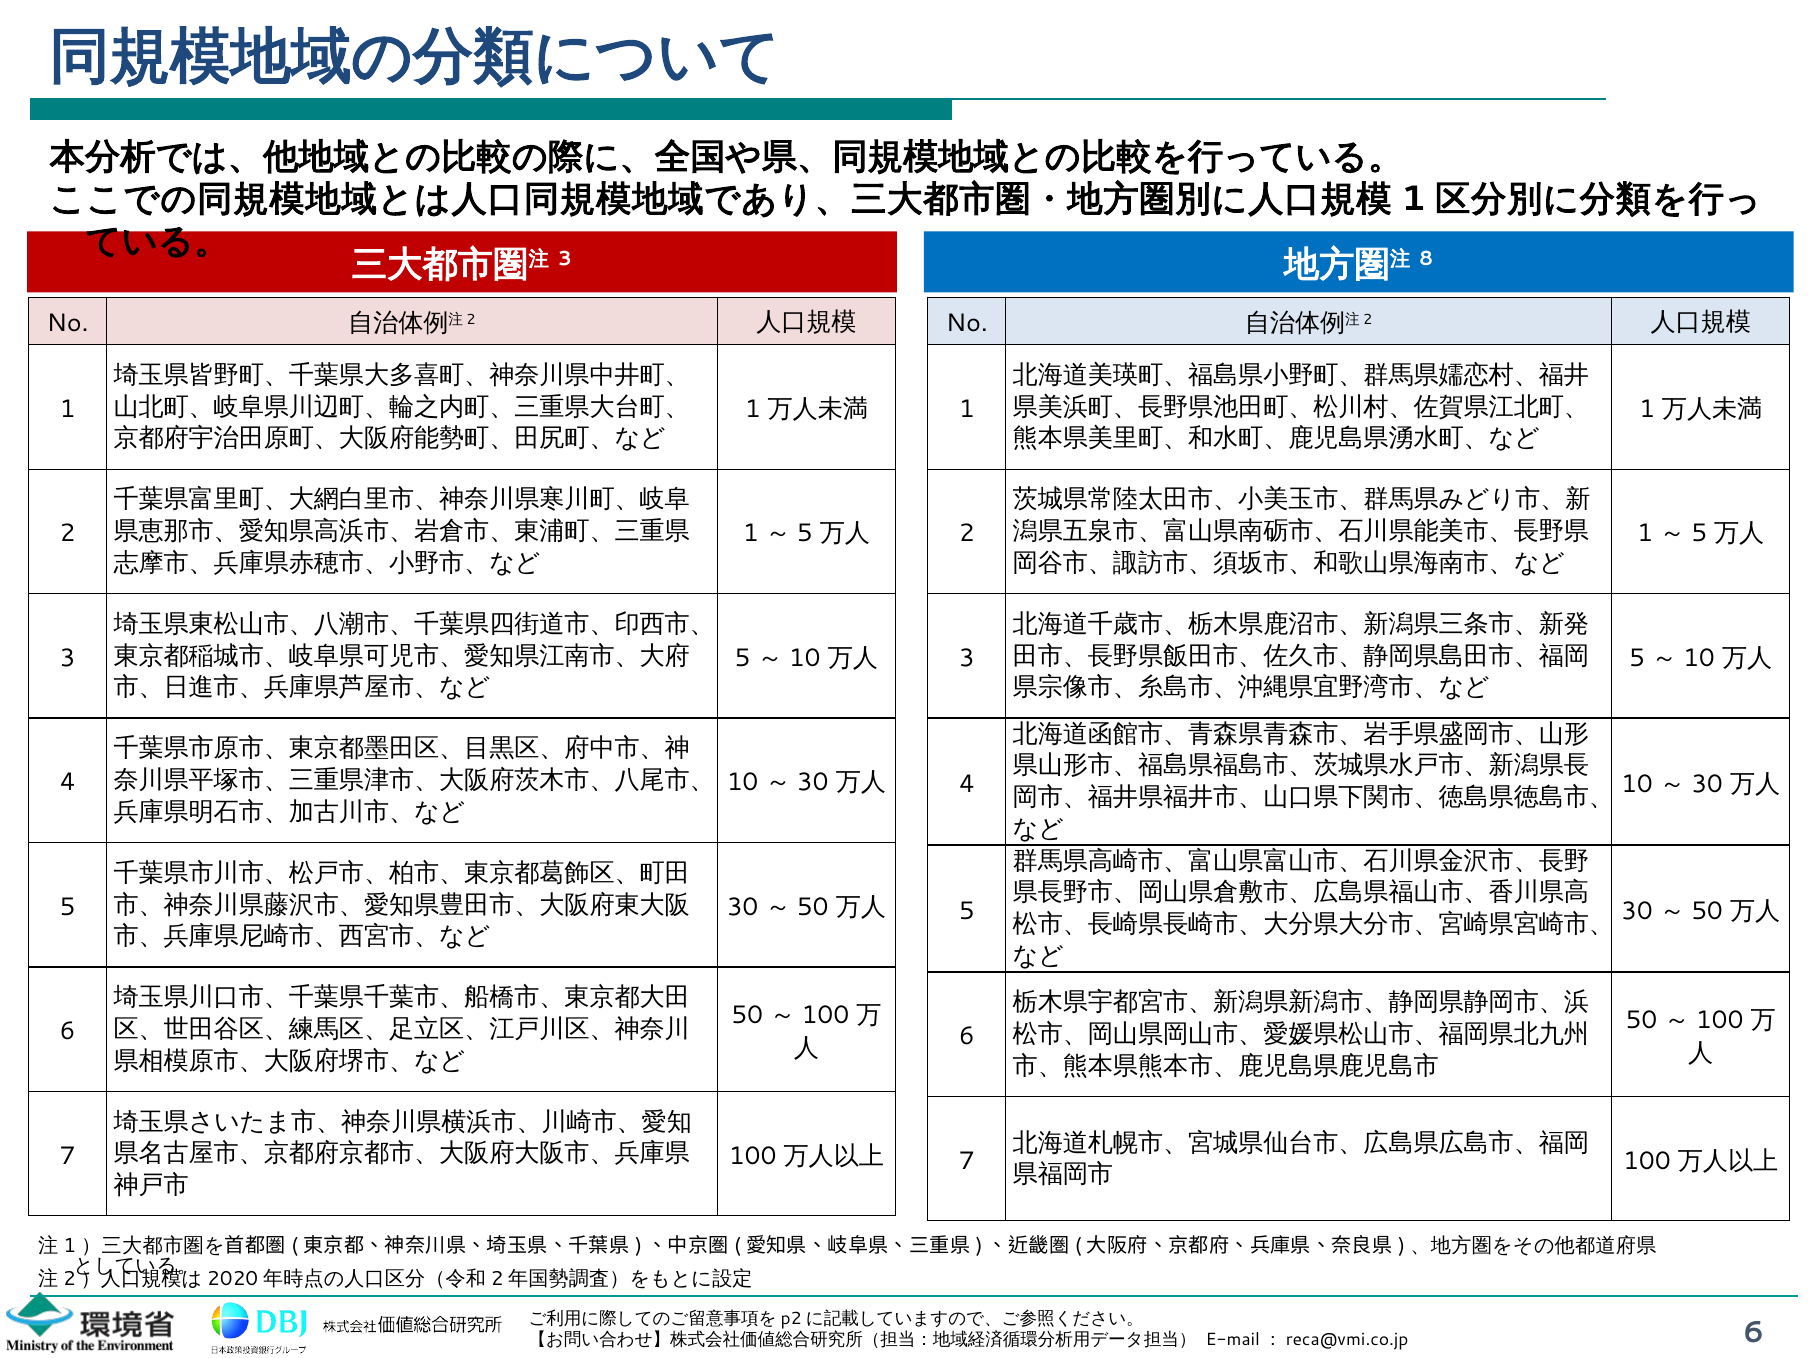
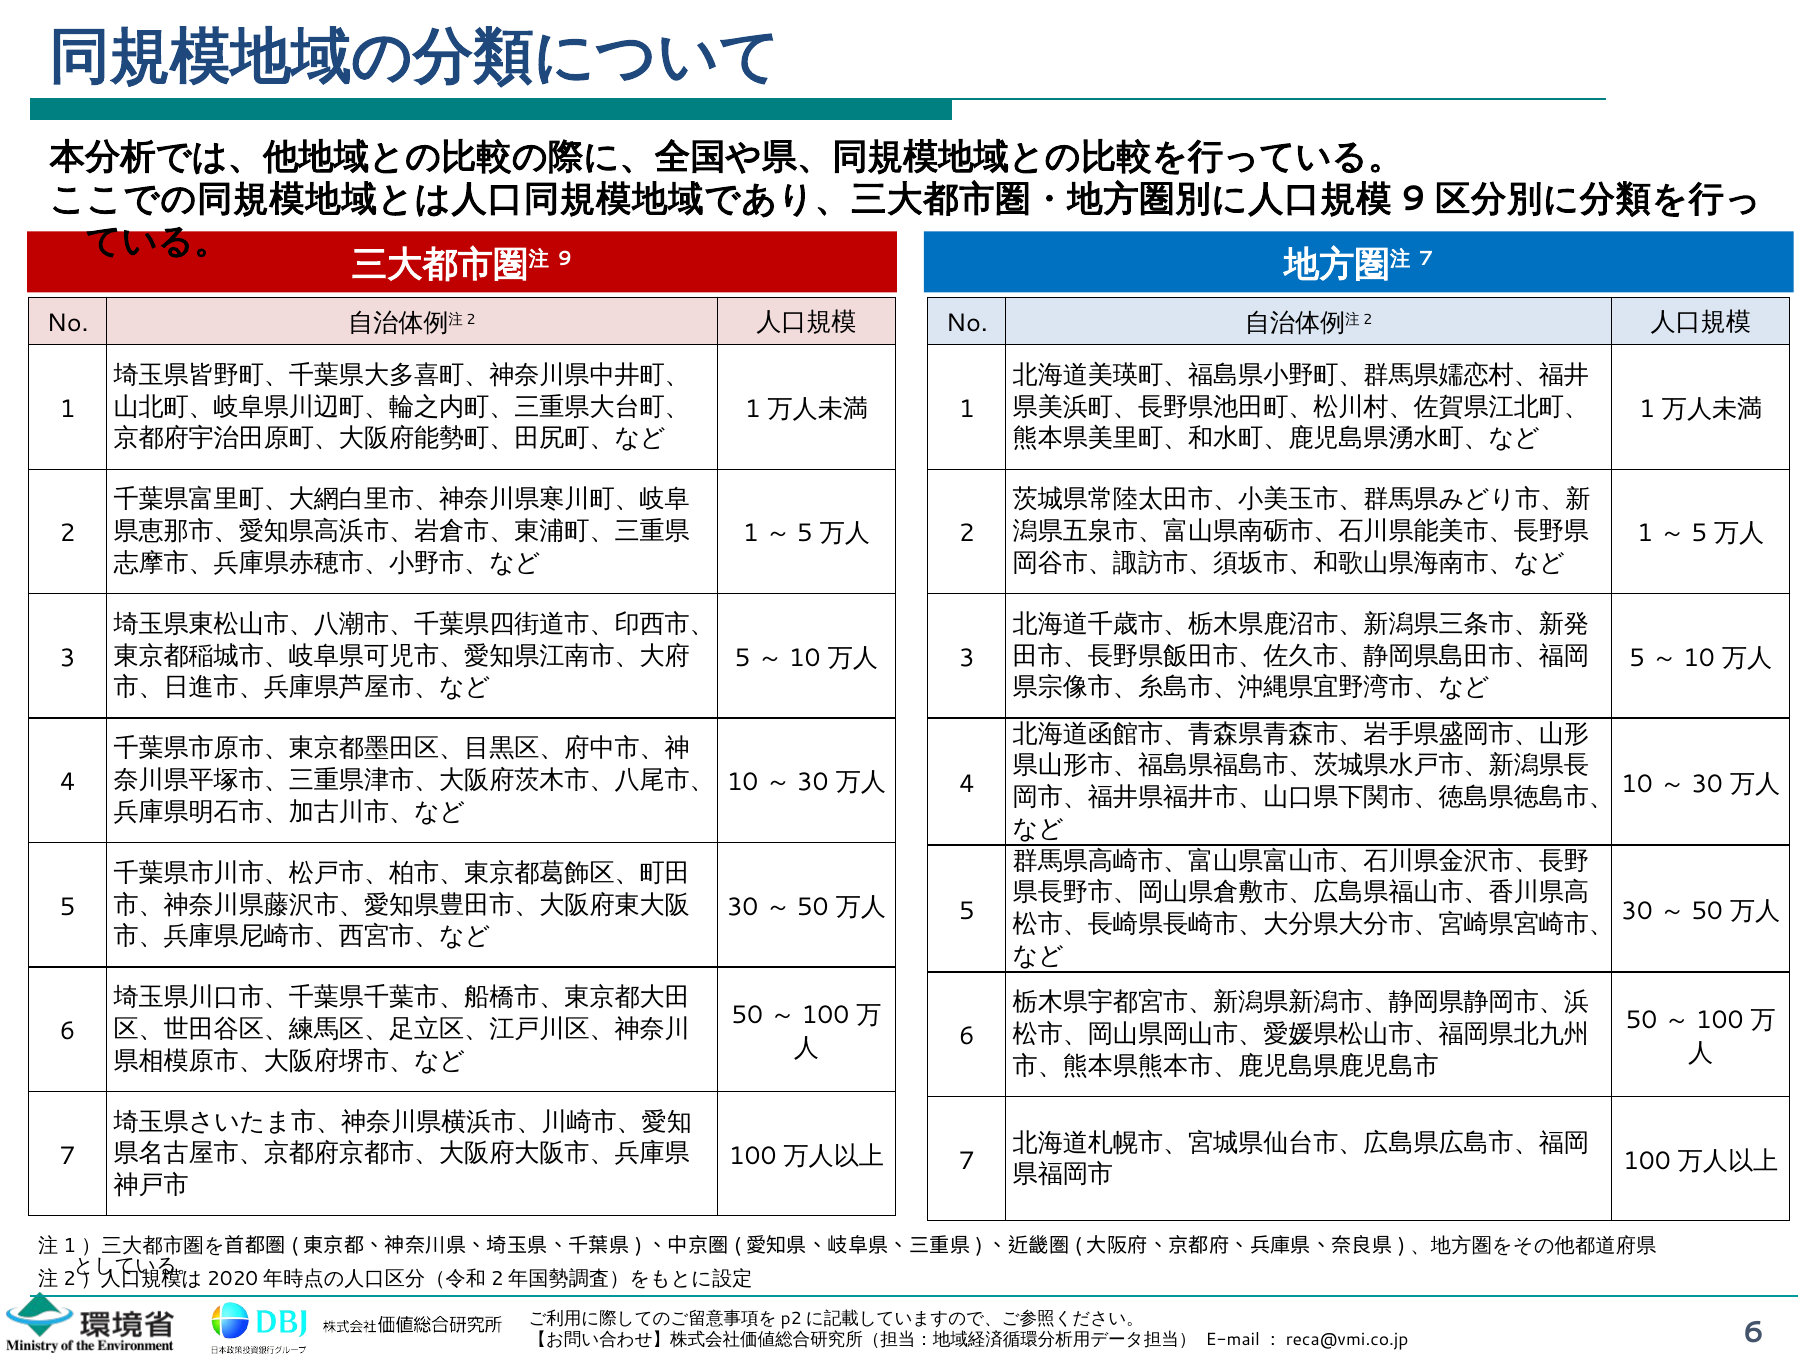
1 at (1414, 199): 1 -> 9
3 at (565, 259): 3 -> 9
8 at (1426, 259): 8 -> 7
